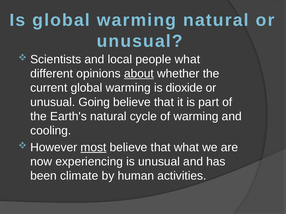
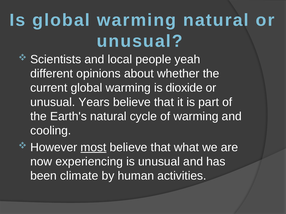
people what: what -> yeah
about underline: present -> none
Going: Going -> Years
